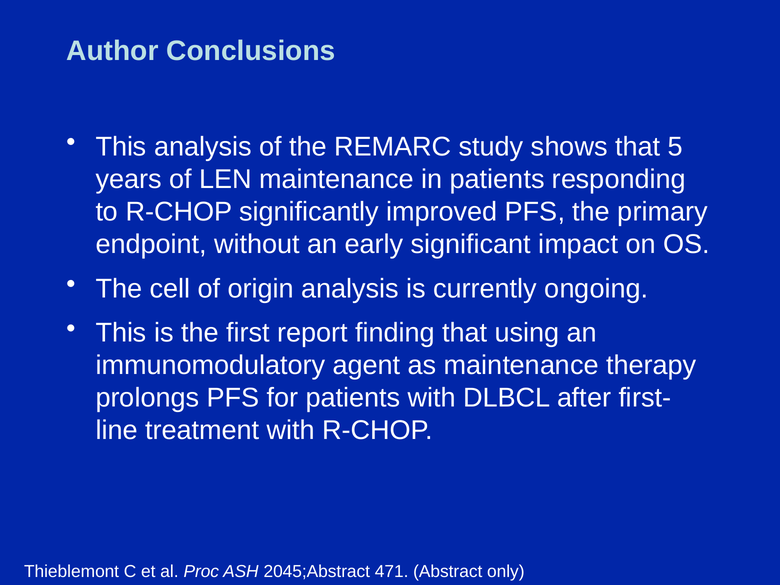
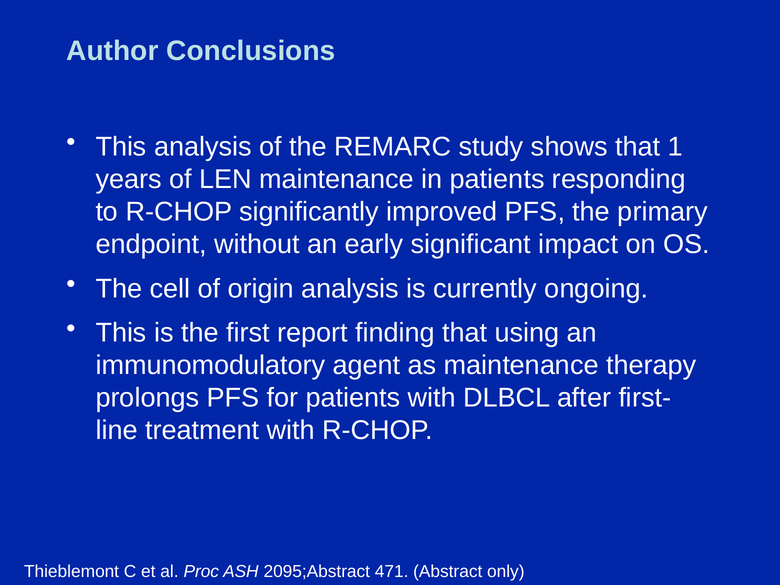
5: 5 -> 1
2045;Abstract: 2045;Abstract -> 2095;Abstract
